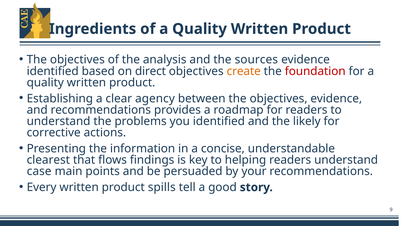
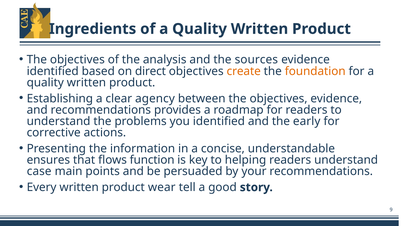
foundation colour: red -> orange
likely: likely -> early
clearest: clearest -> ensures
findings: findings -> function
spills: spills -> wear
